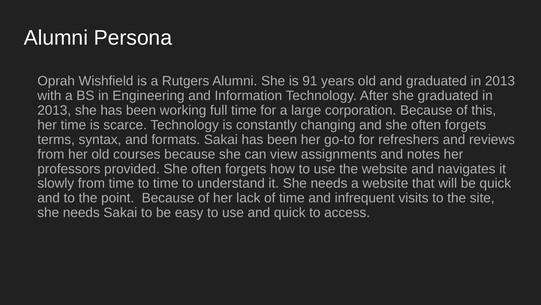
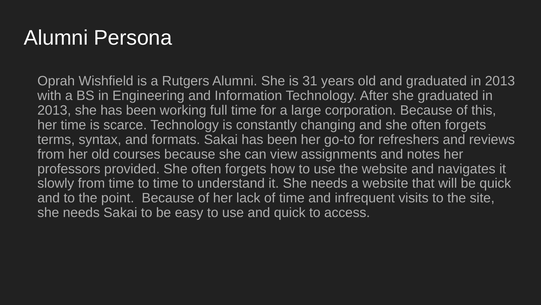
91: 91 -> 31
